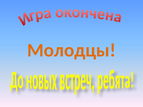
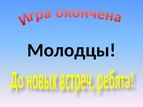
Молодцы colour: orange -> black
